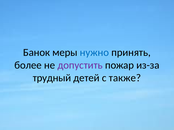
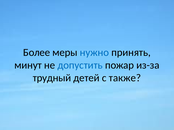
Банок: Банок -> Более
более: более -> минут
допустить colour: purple -> blue
